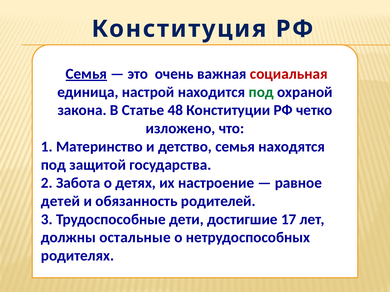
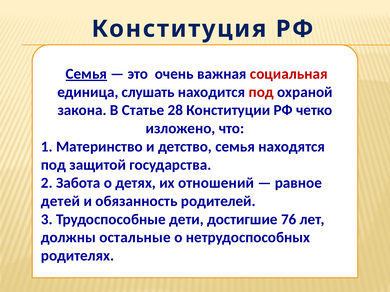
настрой: настрой -> слушать
под at (261, 92) colour: green -> red
48: 48 -> 28
настроение: настроение -> отношений
17: 17 -> 76
